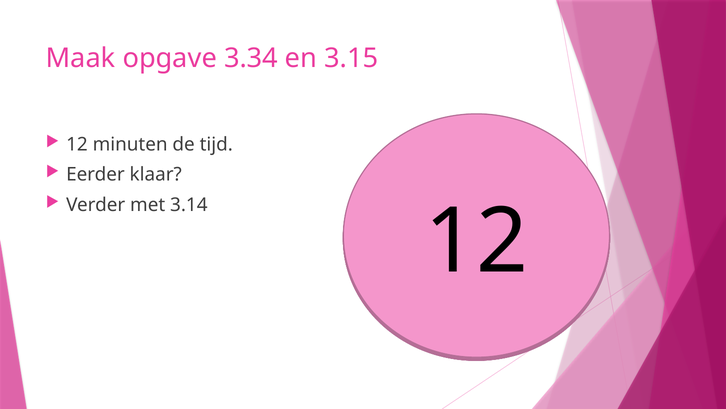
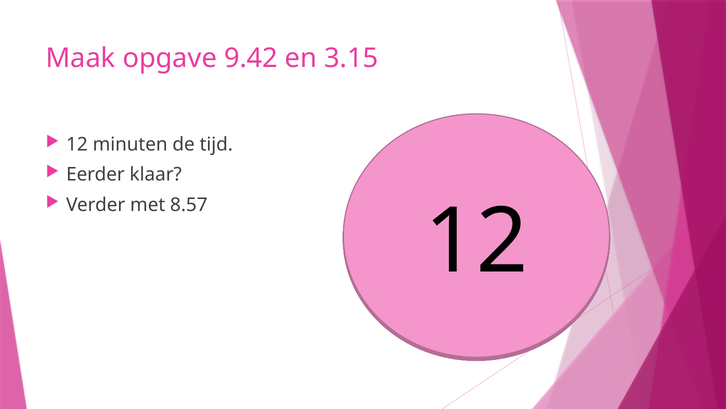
3.34: 3.34 -> 9.42
3.14: 3.14 -> 8.57
